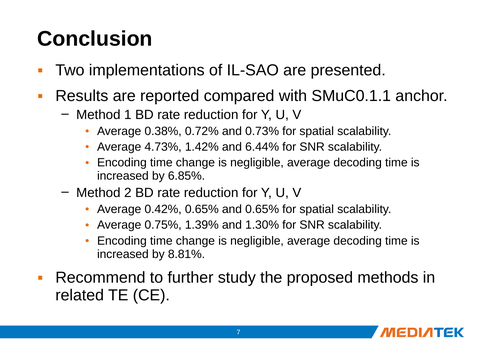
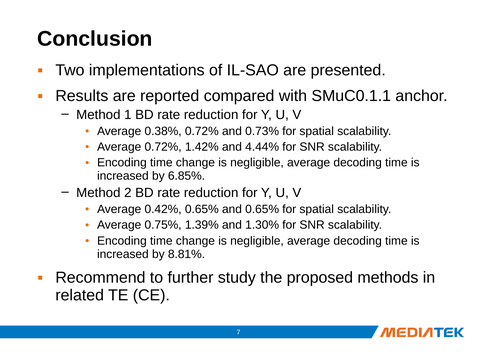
Average 4.73%: 4.73% -> 0.72%
6.44%: 6.44% -> 4.44%
